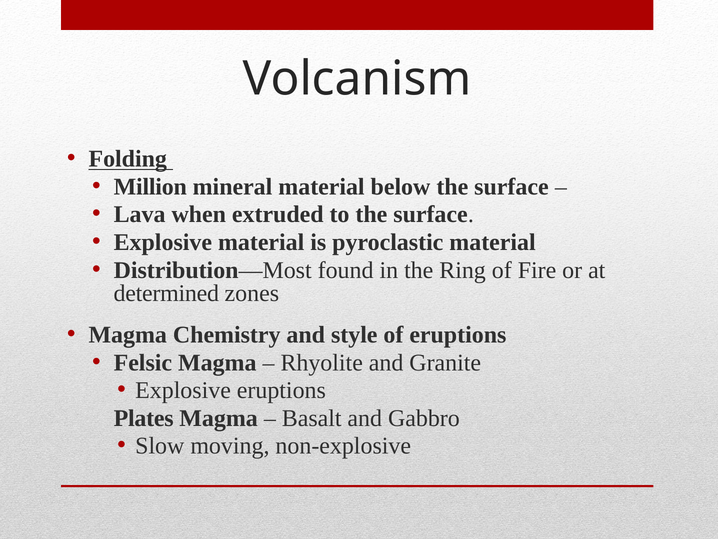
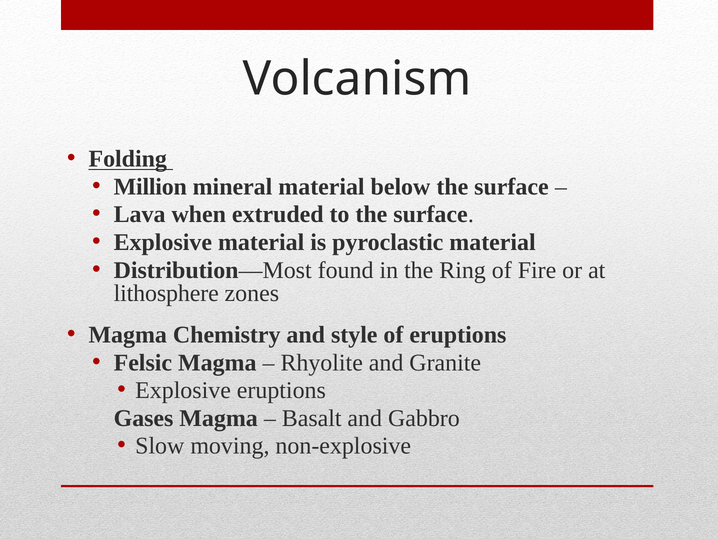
determined: determined -> lithosphere
Plates: Plates -> Gases
